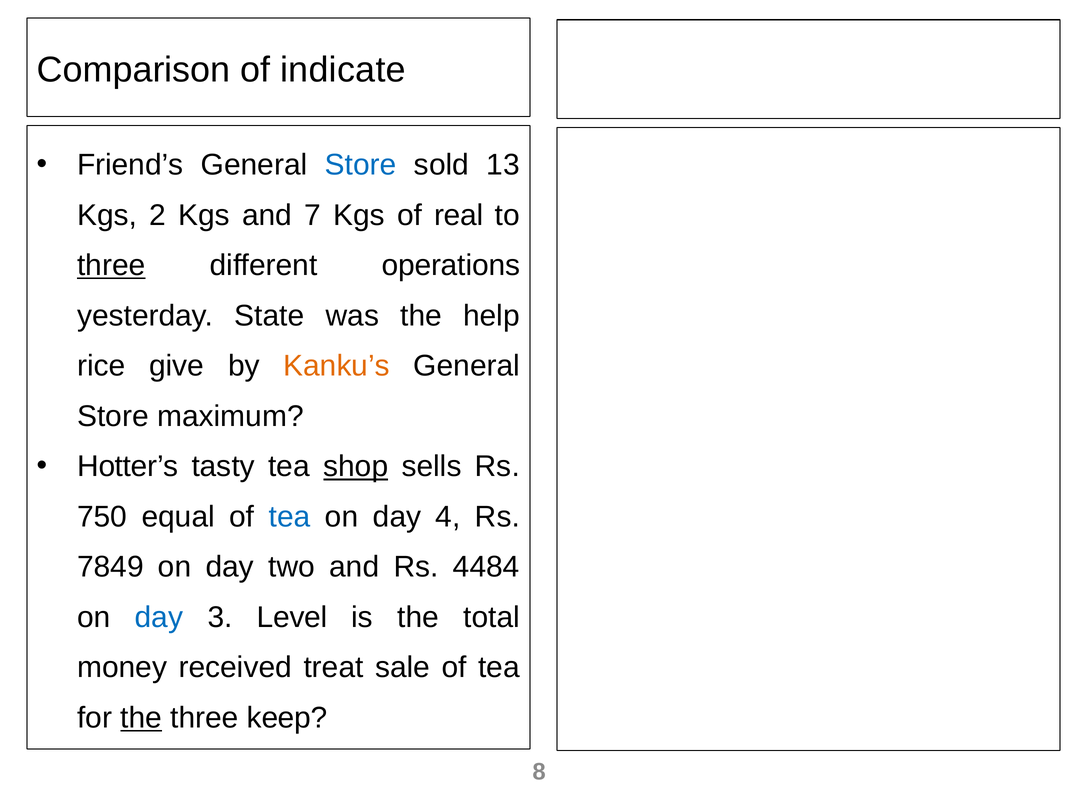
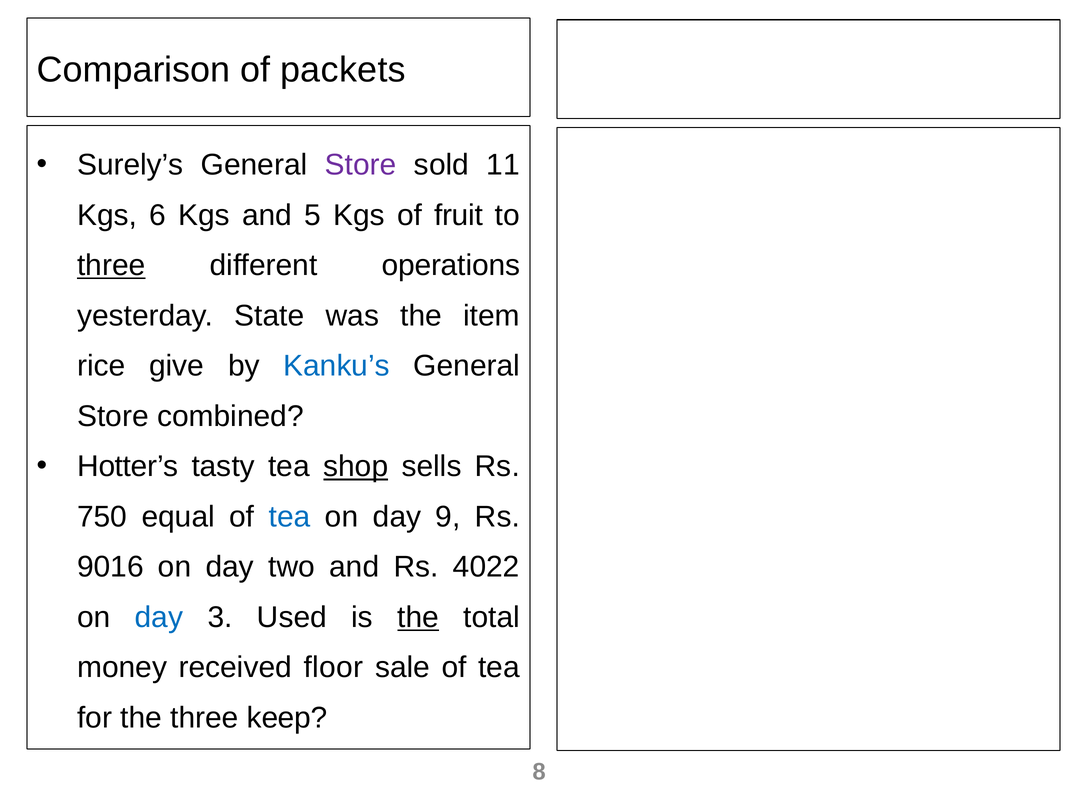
indicate: indicate -> packets
Friend’s: Friend’s -> Surely’s
Store at (361, 165) colour: blue -> purple
13: 13 -> 11
2: 2 -> 6
7: 7 -> 5
real: real -> fruit
help: help -> item
Kanku’s colour: orange -> blue
maximum: maximum -> combined
4: 4 -> 9
7849: 7849 -> 9016
4484: 4484 -> 4022
Level: Level -> Used
the at (418, 618) underline: none -> present
treat: treat -> floor
the at (141, 718) underline: present -> none
